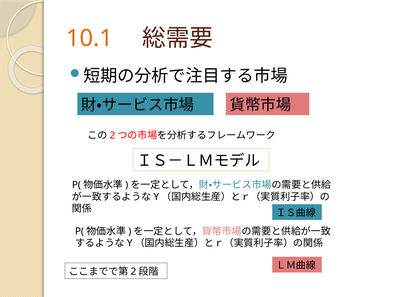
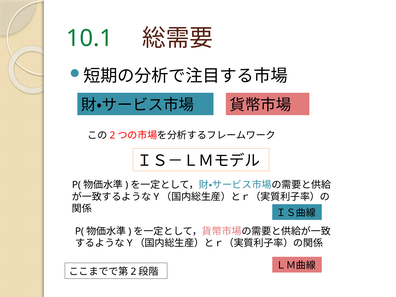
10.1 colour: orange -> green
